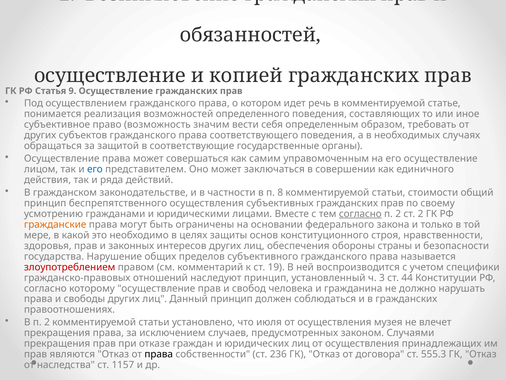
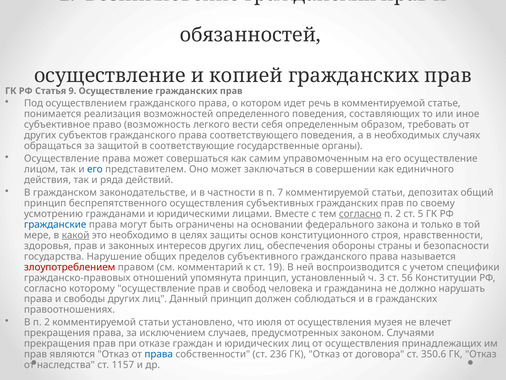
значим: значим -> легкого
8: 8 -> 7
стоимости: стоимости -> депозитах
ст 2: 2 -> 5
гражданские colour: orange -> blue
какой underline: none -> present
наследуют: наследуют -> упомянута
44: 44 -> 56
права at (159, 354) colour: black -> blue
555.3: 555.3 -> 350.6
